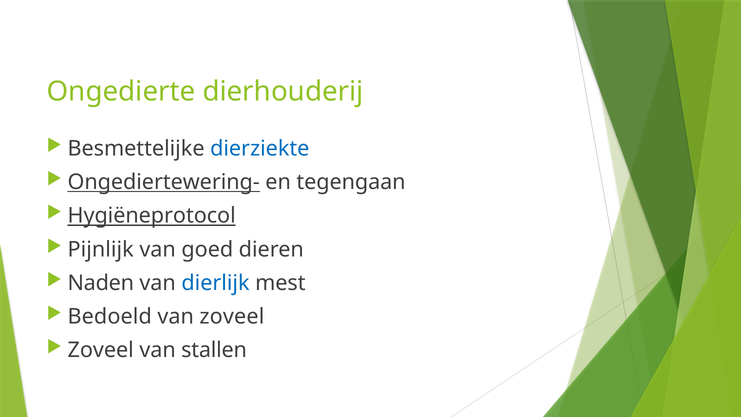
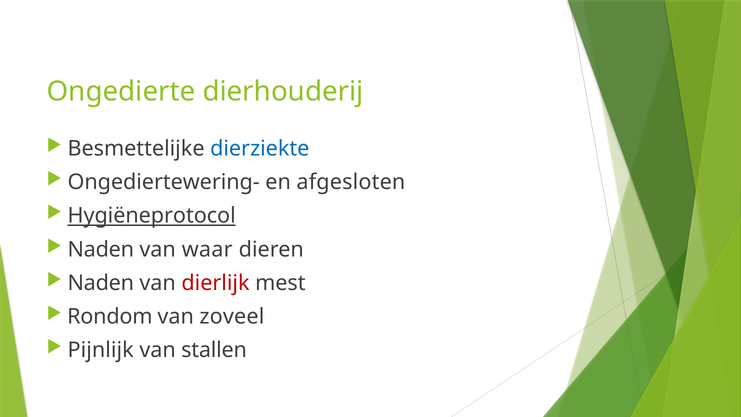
Ongediertewering- underline: present -> none
tegengaan: tegengaan -> afgesloten
Pijnlijk at (101, 249): Pijnlijk -> Naden
goed: goed -> waar
dierlijk colour: blue -> red
Bedoeld: Bedoeld -> Rondom
Zoveel at (101, 350): Zoveel -> Pijnlijk
